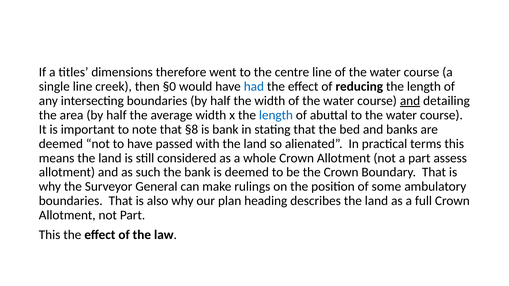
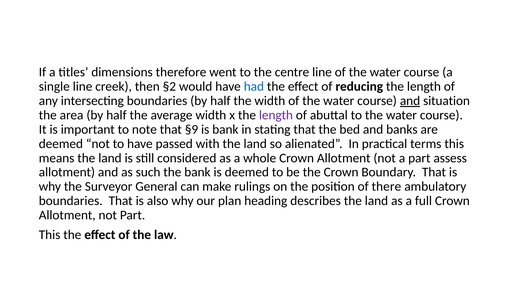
§0: §0 -> §2
detailing: detailing -> situation
length at (276, 115) colour: blue -> purple
§8: §8 -> §9
some: some -> there
